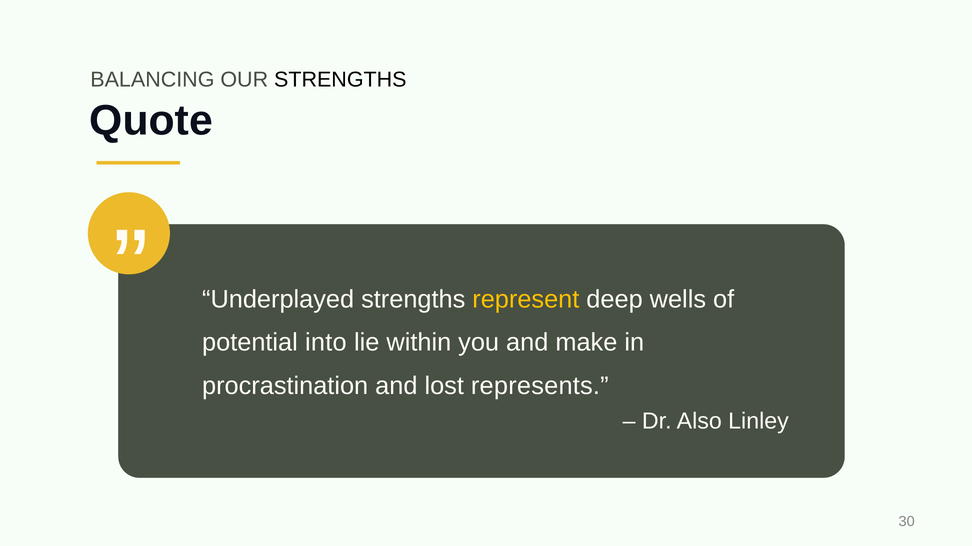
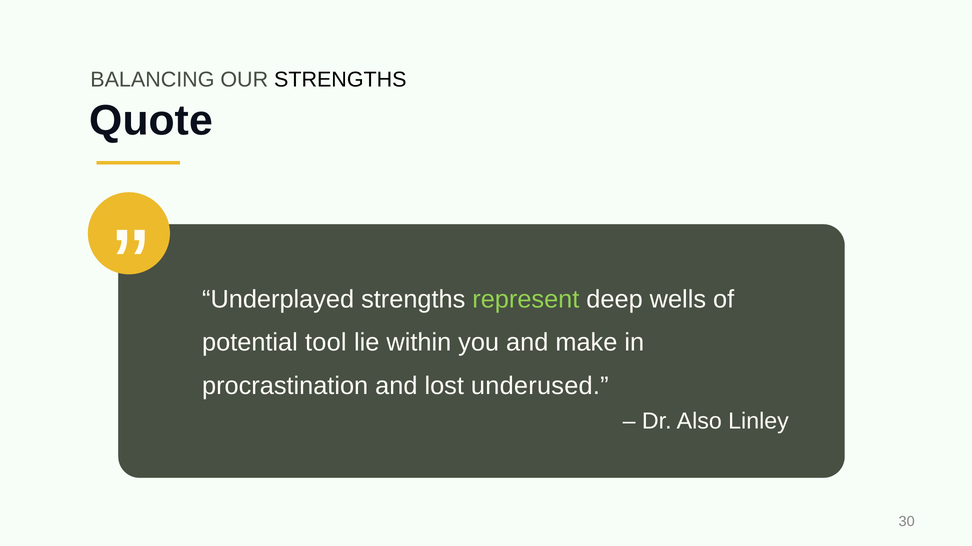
represent colour: yellow -> light green
into: into -> tool
represents: represents -> underused
